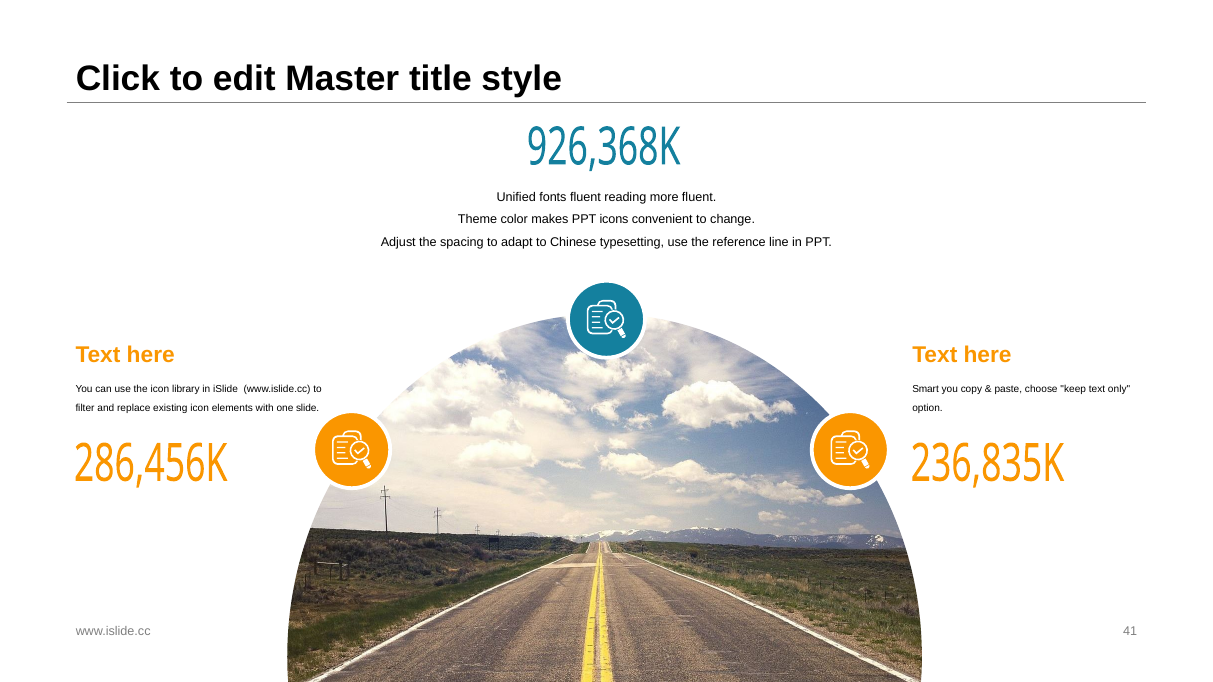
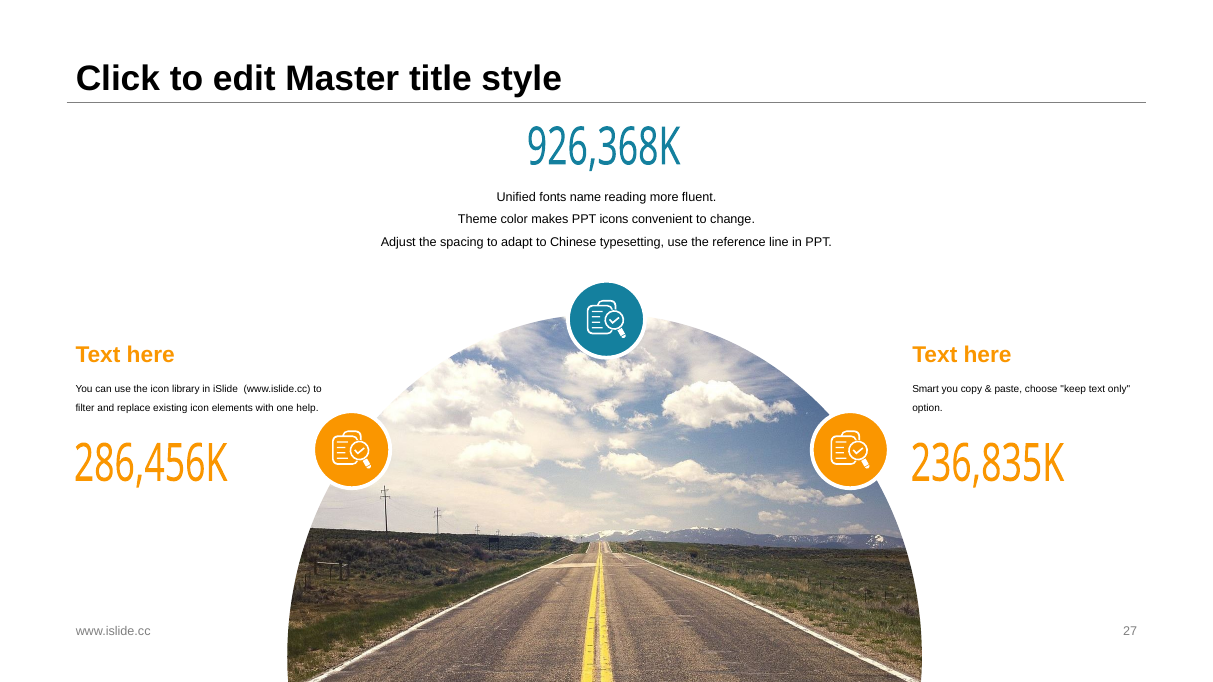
fonts fluent: fluent -> name
slide: slide -> help
41: 41 -> 27
